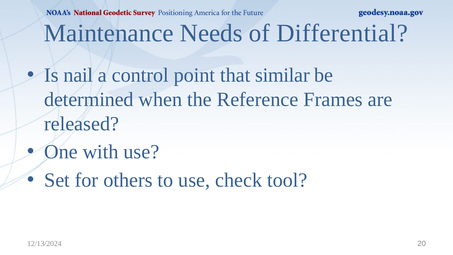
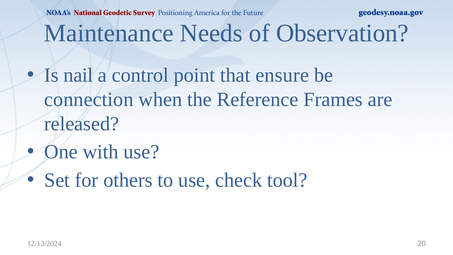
Differential: Differential -> Observation
similar: similar -> ensure
determined: determined -> connection
